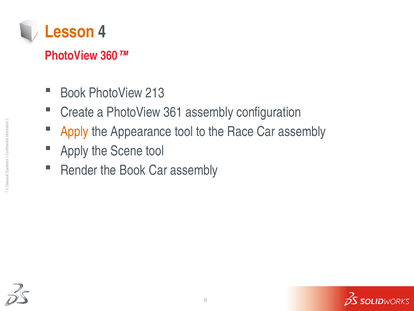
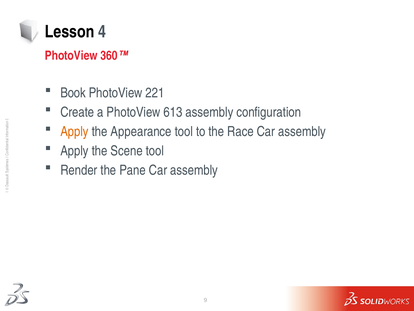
Lesson colour: orange -> black
213: 213 -> 221
361: 361 -> 613
the Book: Book -> Pane
